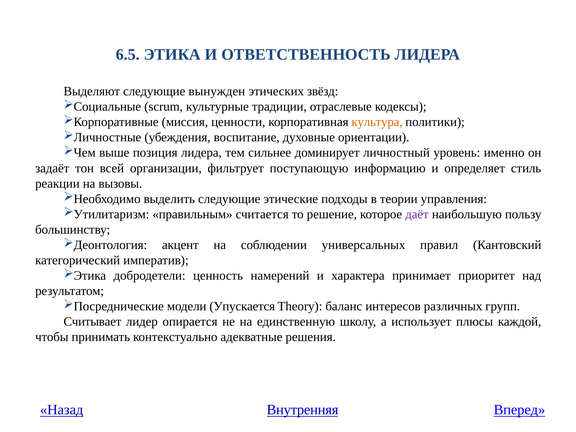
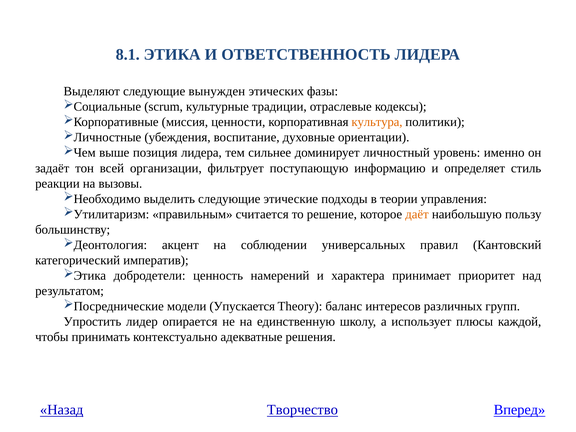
6.5: 6.5 -> 8.1
звёзд: звёзд -> фазы
даёт colour: purple -> orange
Считывает: Считывает -> Упростить
Внутренняя: Внутренняя -> Творчество
